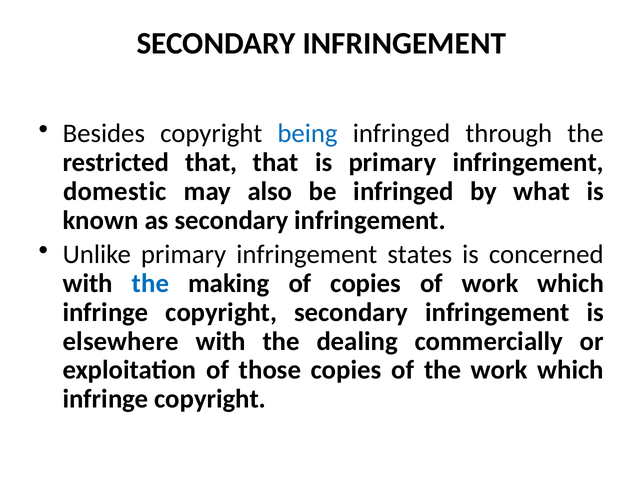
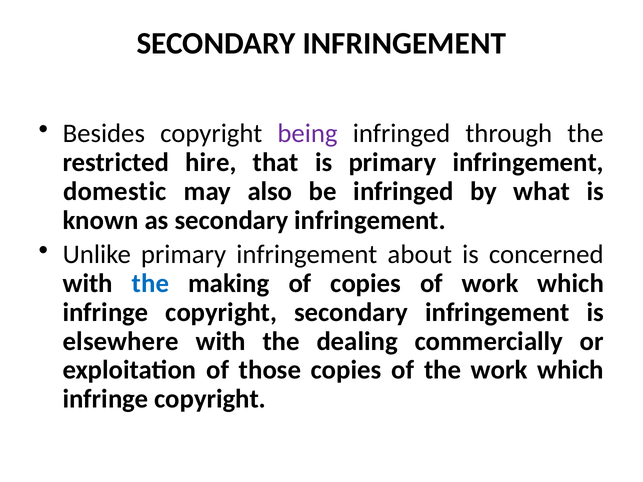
being colour: blue -> purple
restricted that: that -> hire
states: states -> about
